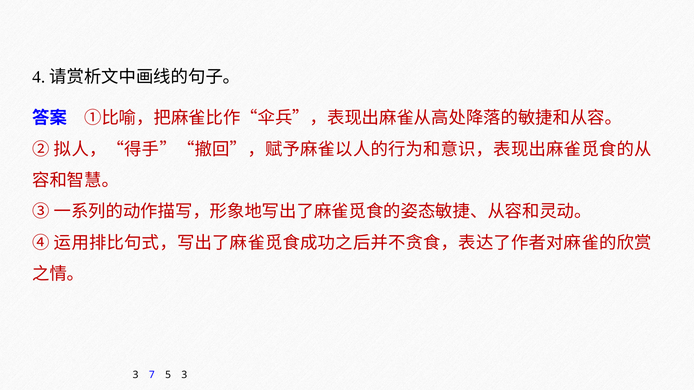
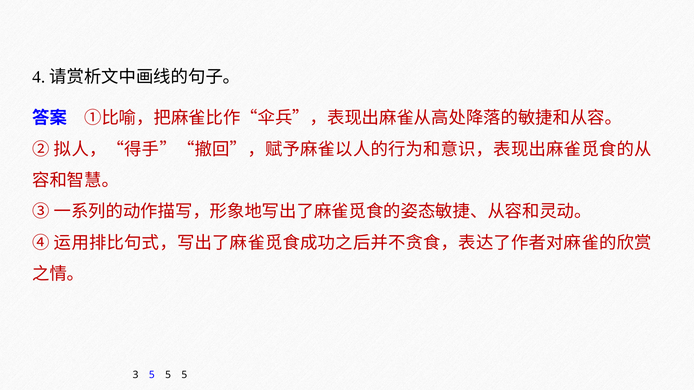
3 7: 7 -> 5
3 at (184, 375): 3 -> 5
